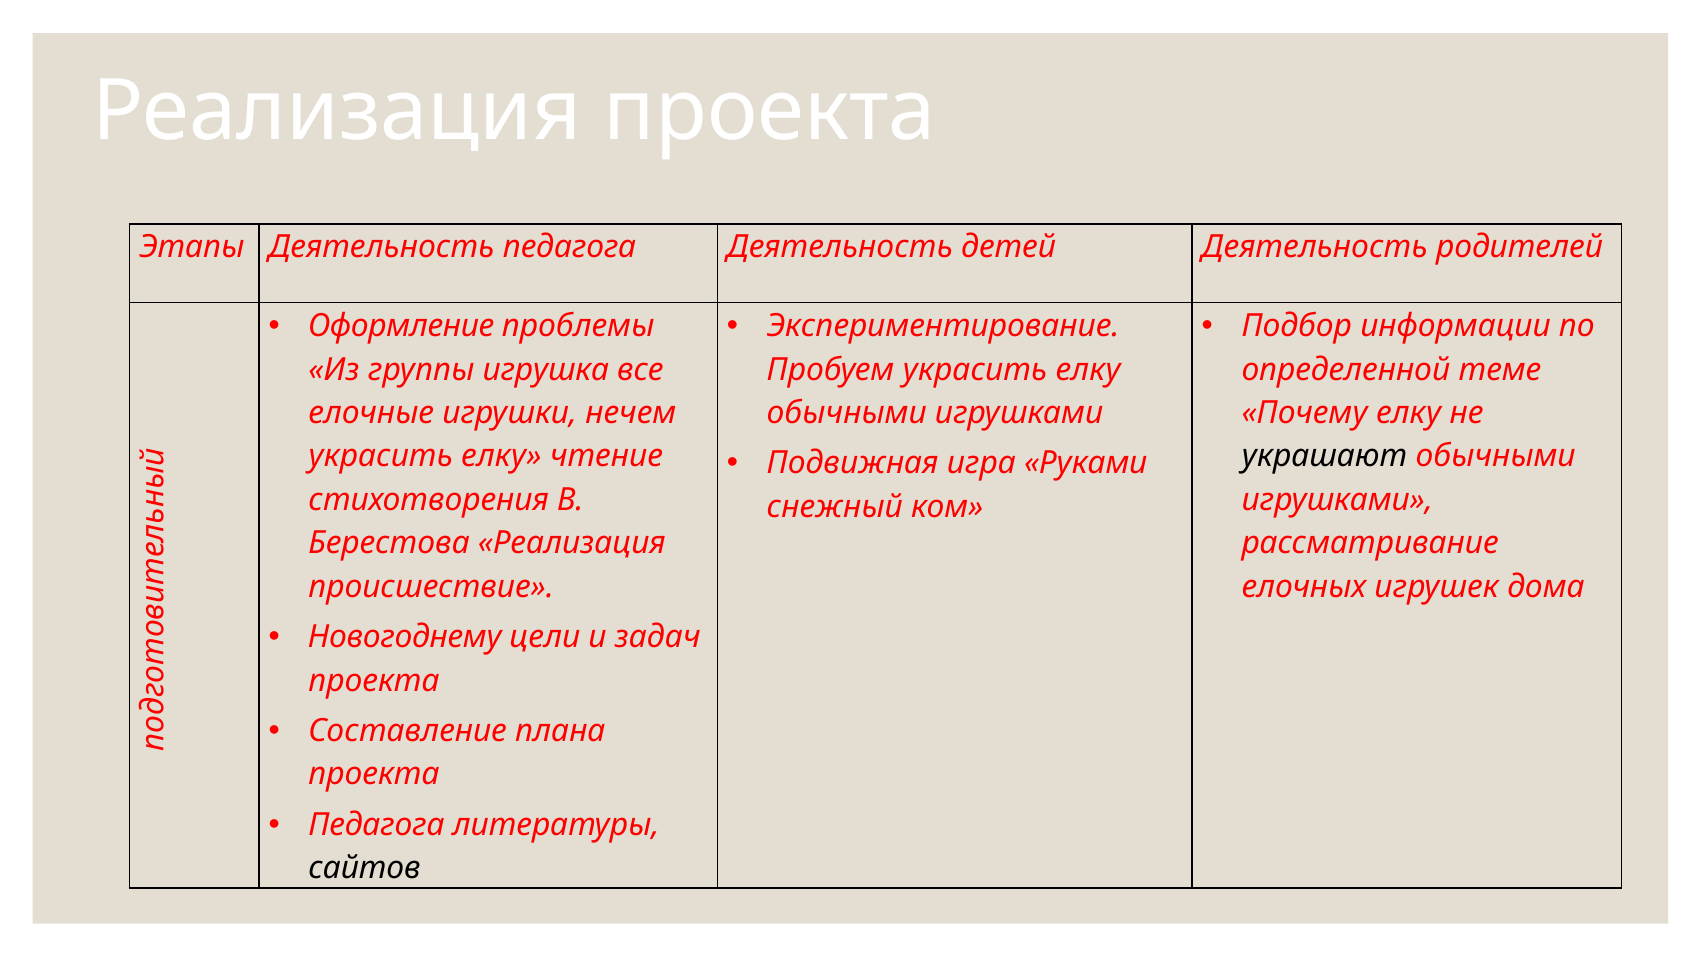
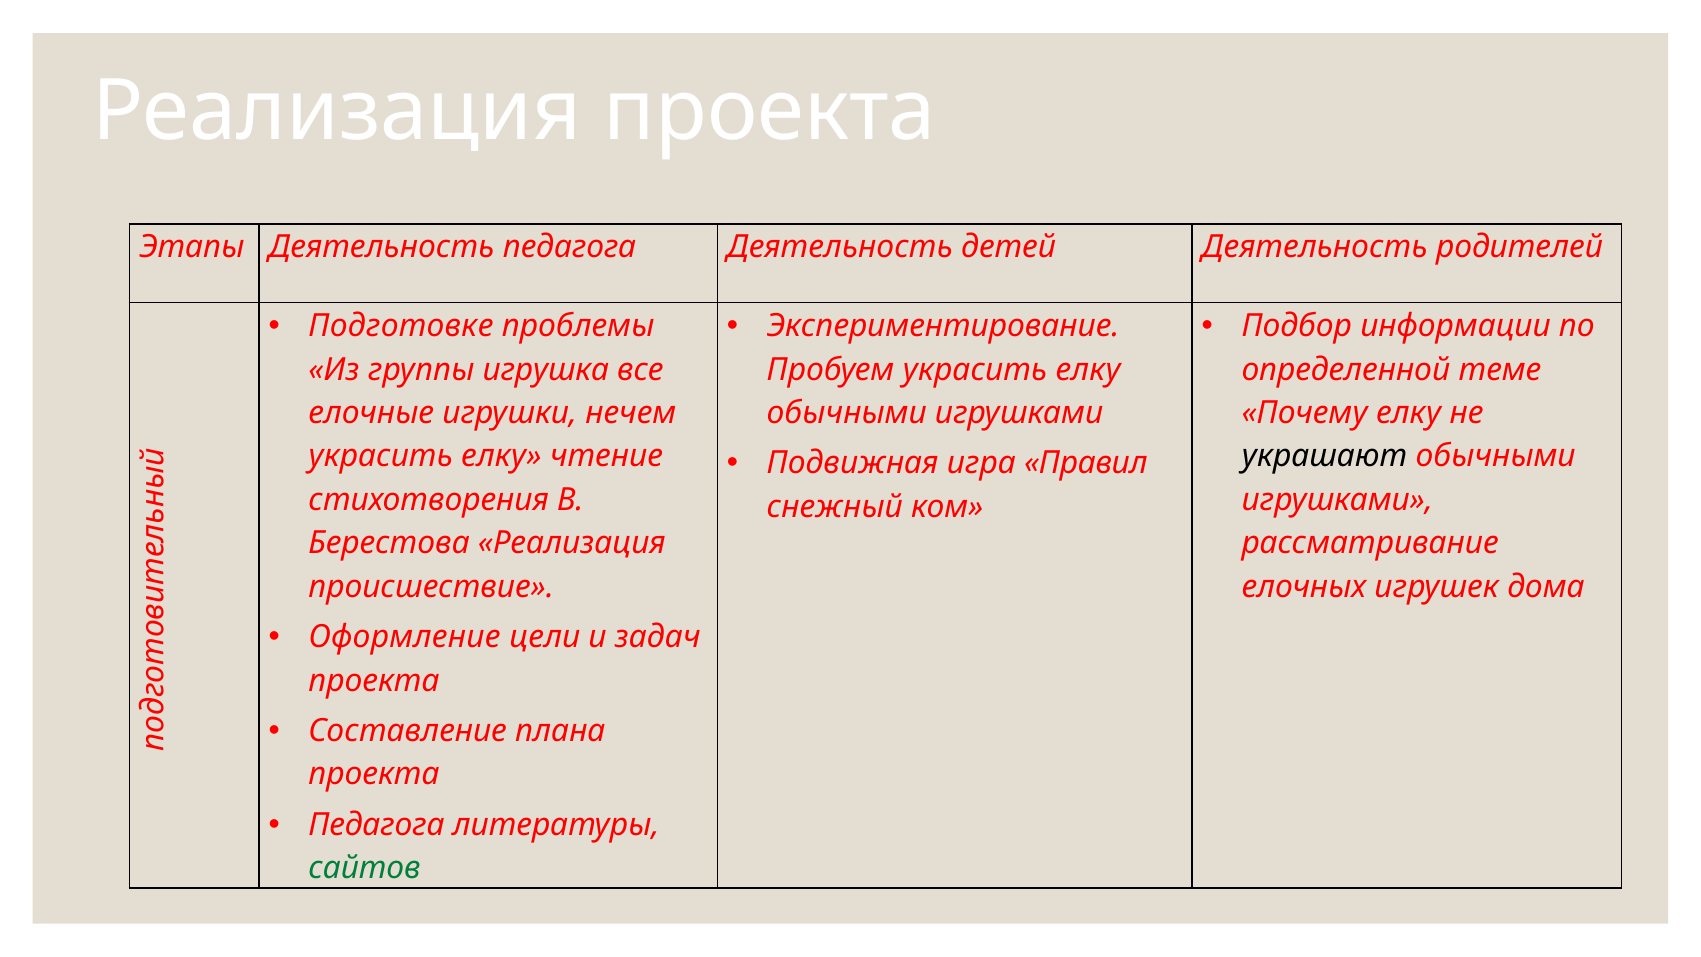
Оформление: Оформление -> Подготовке
Руками: Руками -> Правил
Новогоднему: Новогоднему -> Оформление
сайтов colour: black -> green
